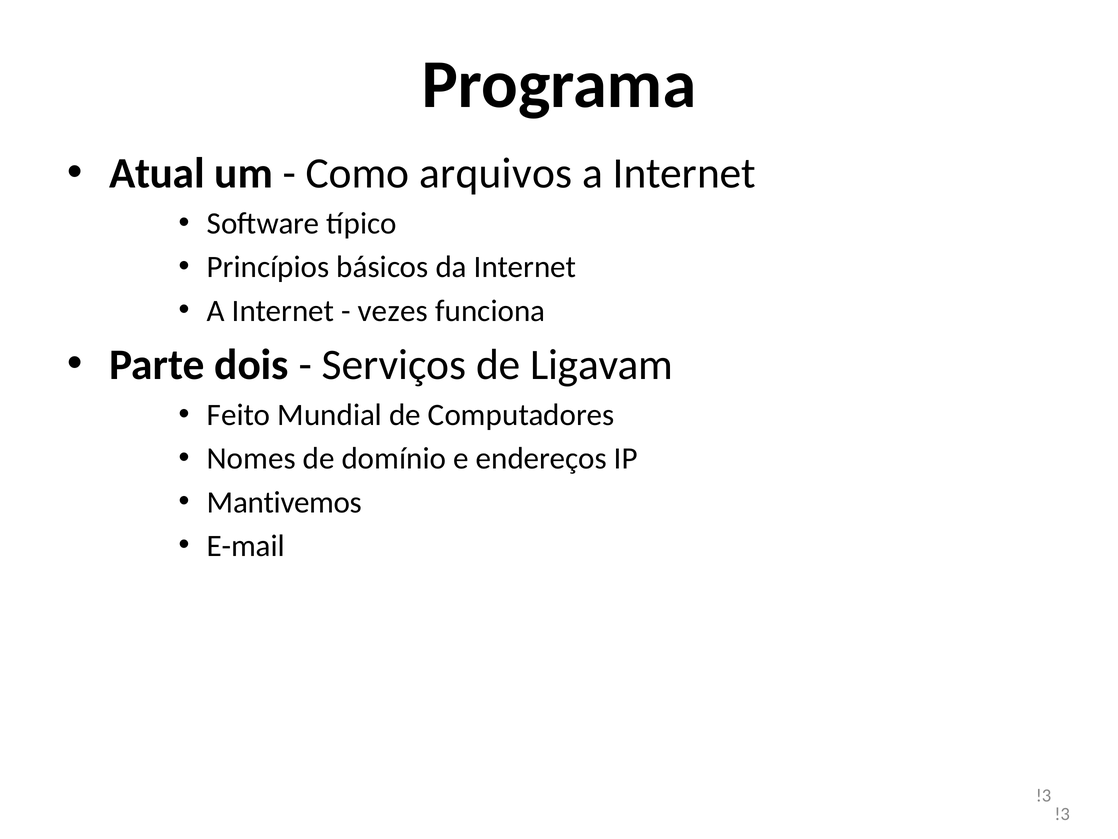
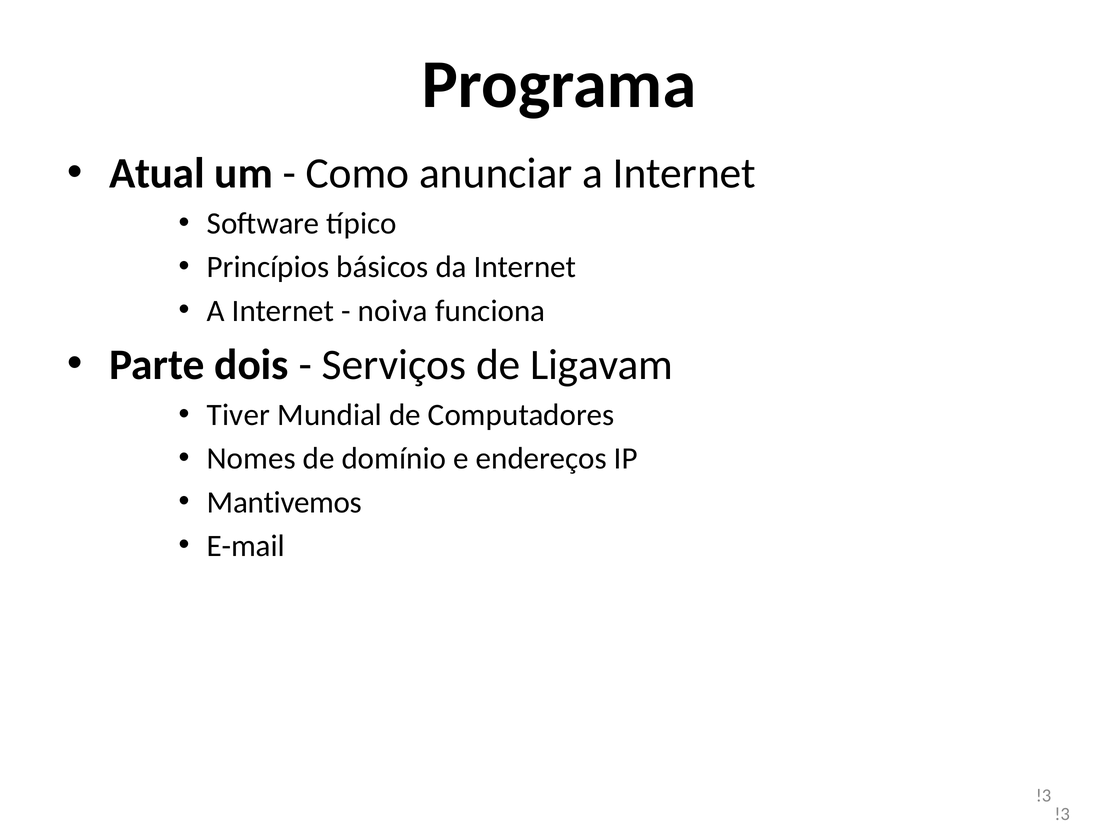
arquivos: arquivos -> anunciar
vezes: vezes -> noiva
Feito: Feito -> Tiver
